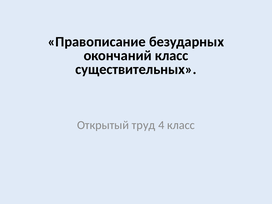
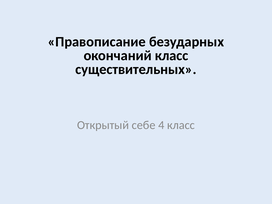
труд: труд -> себе
